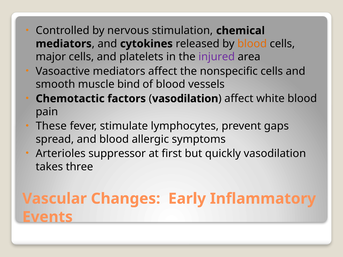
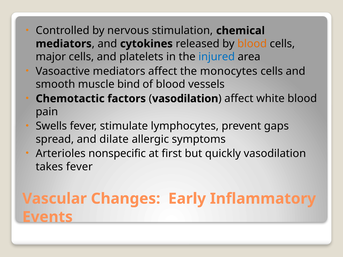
injured colour: purple -> blue
nonspecific: nonspecific -> monocytes
These: These -> Swells
and blood: blood -> dilate
suppressor: suppressor -> nonspecific
takes three: three -> fever
